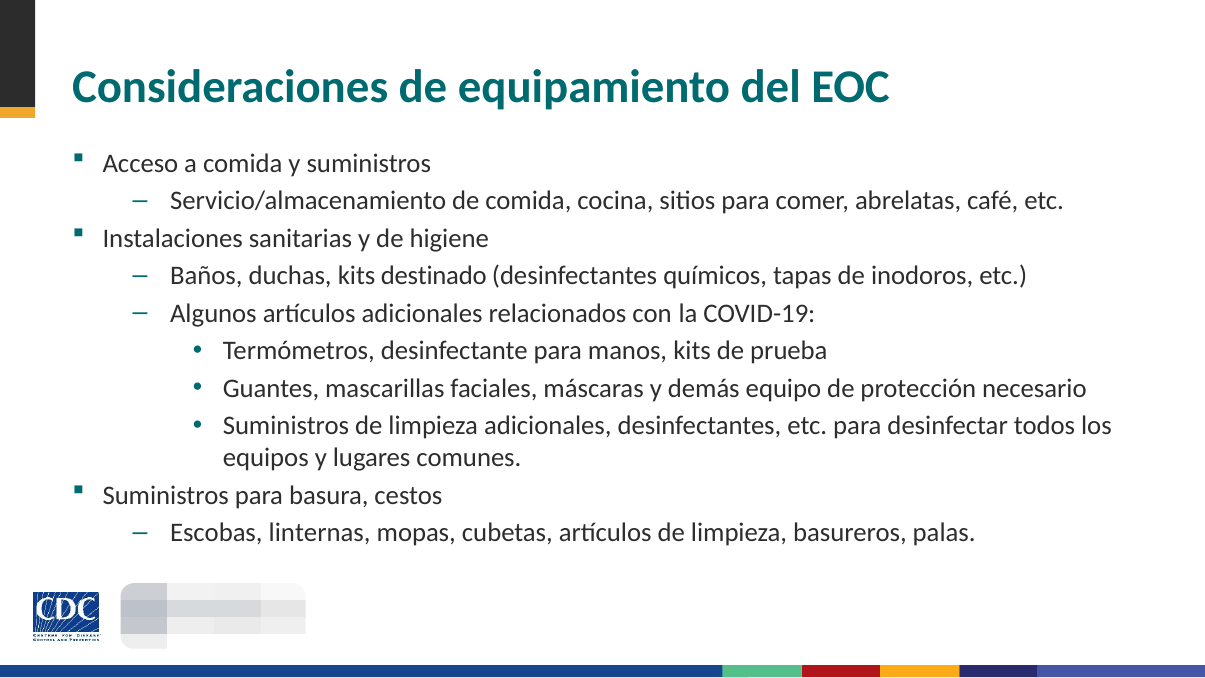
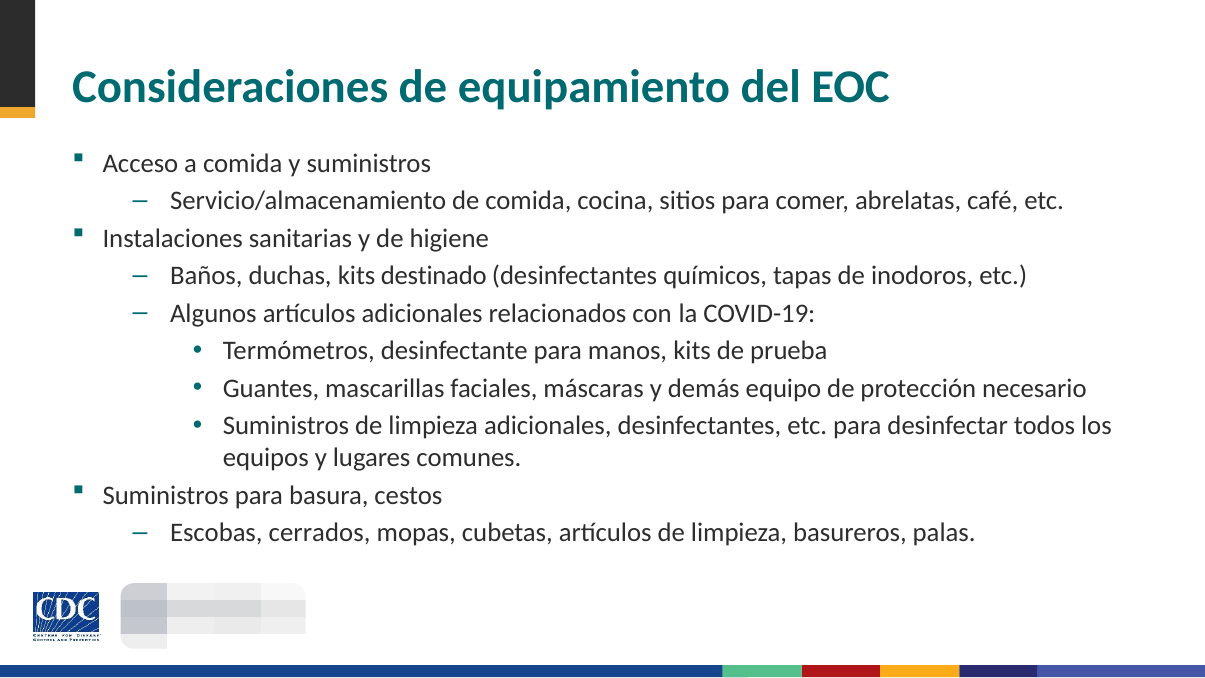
linternas: linternas -> cerrados
